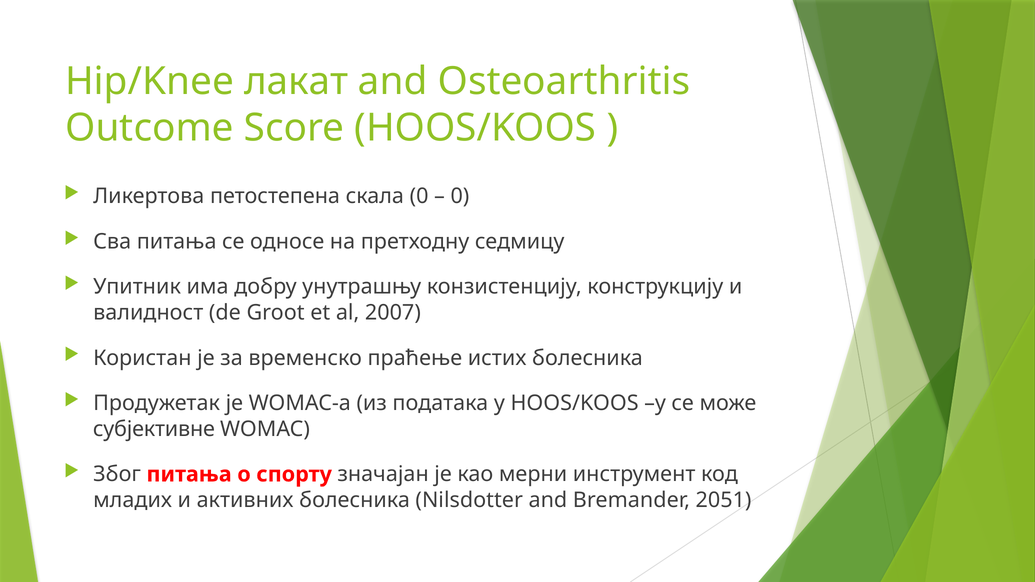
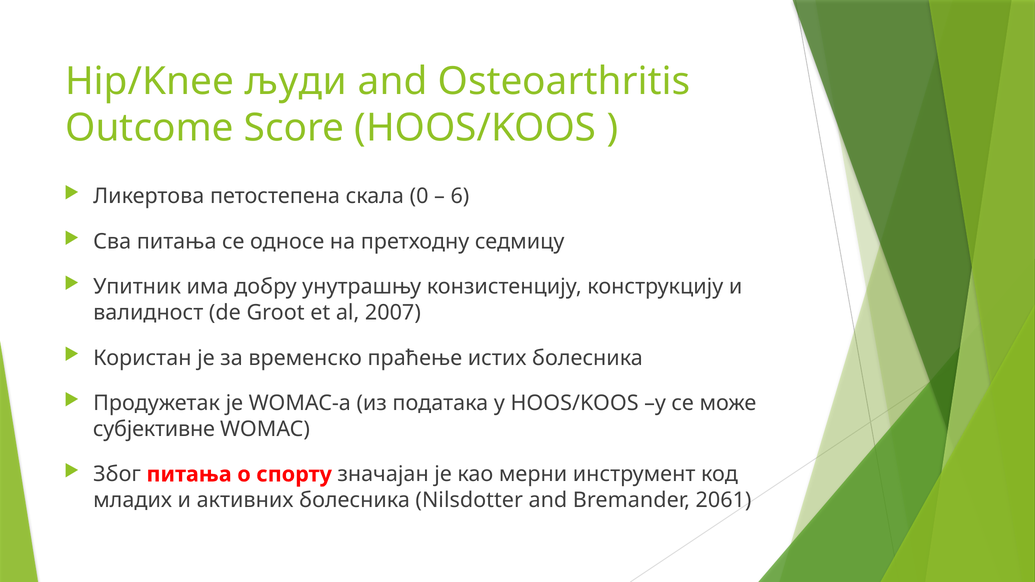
лакат: лакат -> људи
0 at (460, 196): 0 -> 6
2051: 2051 -> 2061
